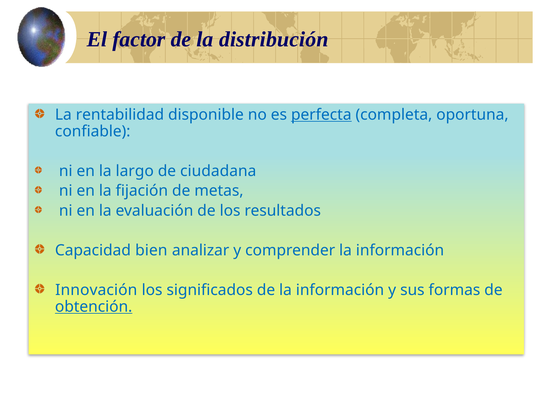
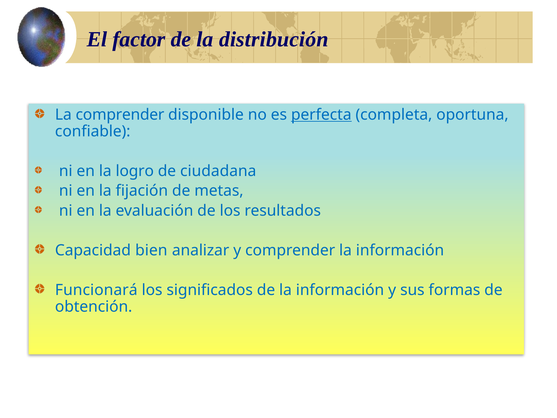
La rentabilidad: rentabilidad -> comprender
largo: largo -> logro
Innovación: Innovación -> Funcionará
obtención underline: present -> none
